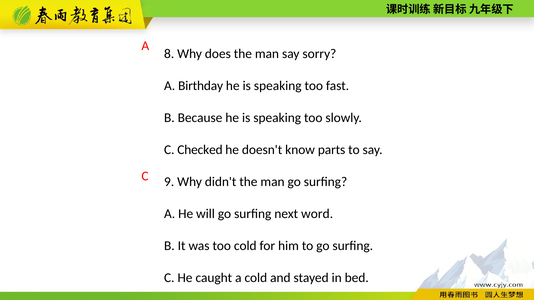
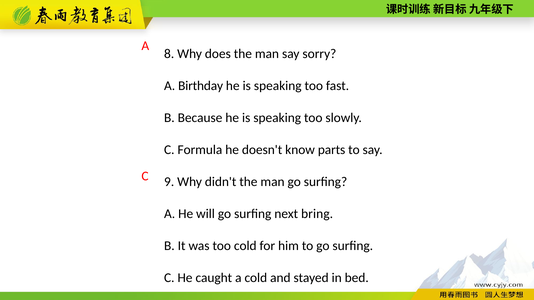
Checked: Checked -> Formula
word: word -> bring
